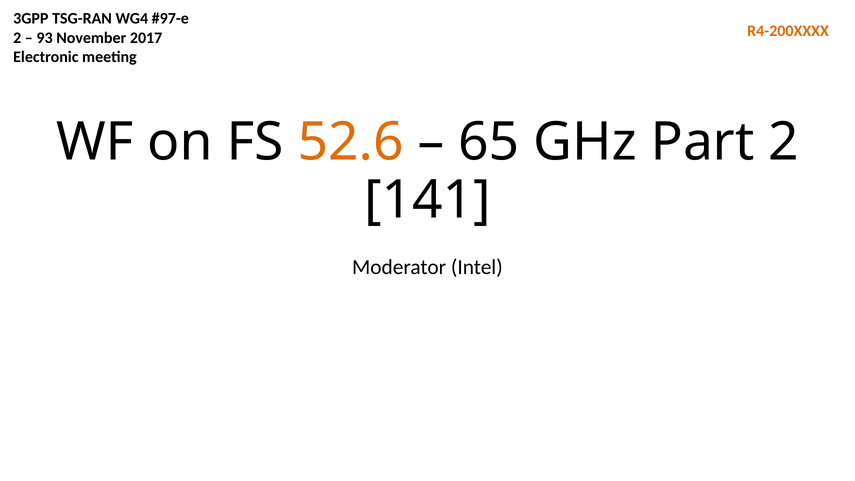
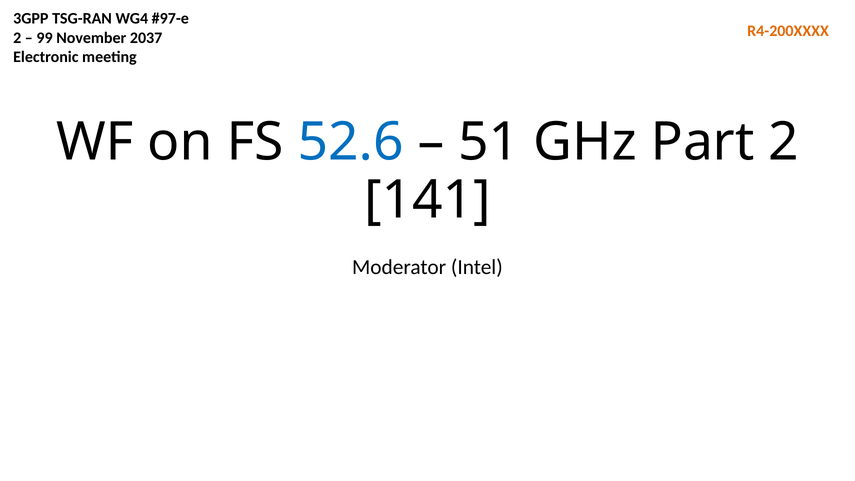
93: 93 -> 99
2017: 2017 -> 2037
52.6 colour: orange -> blue
65: 65 -> 51
